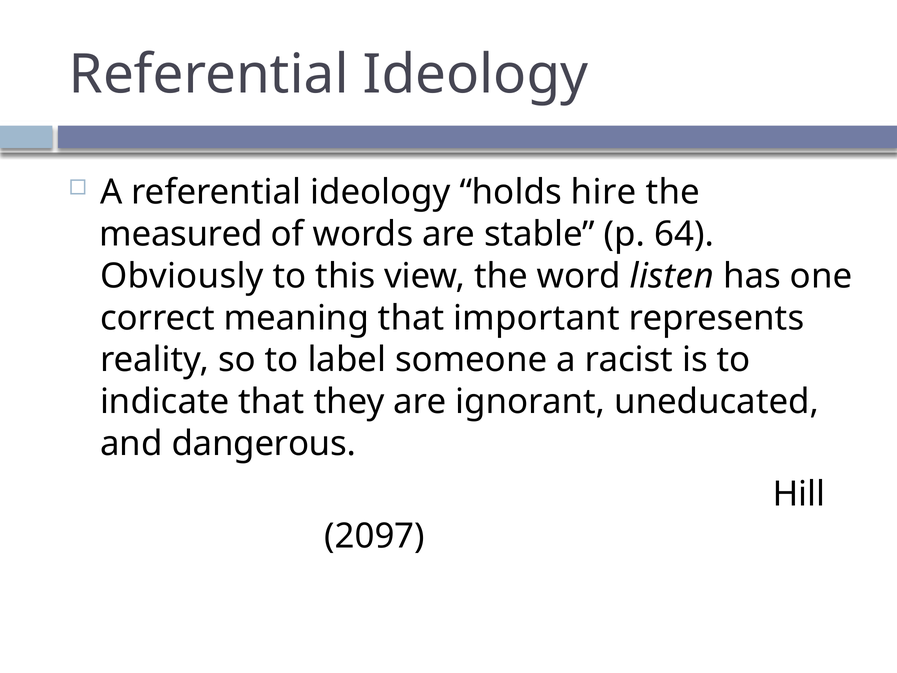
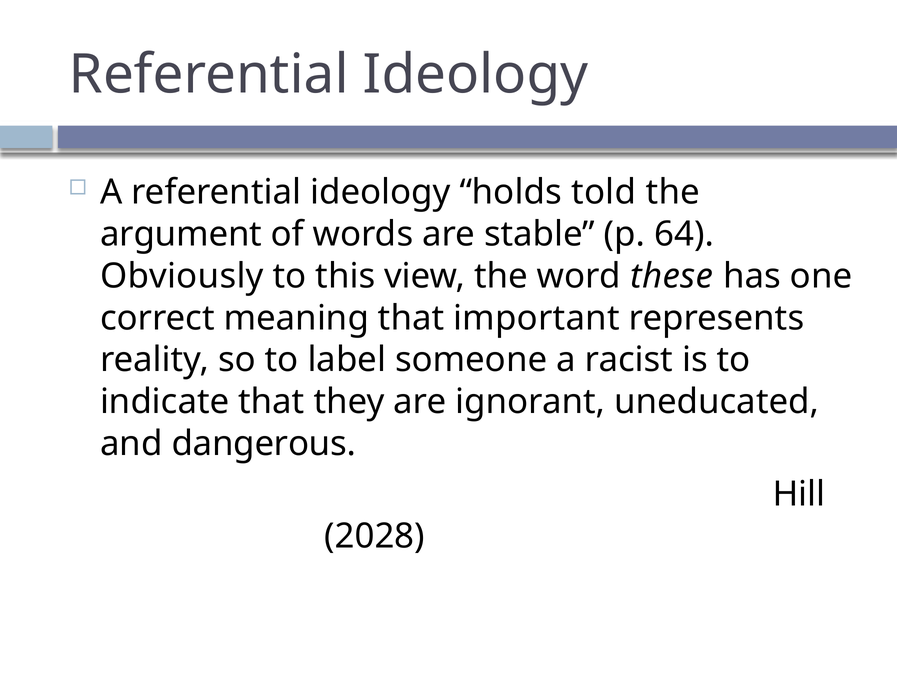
hire: hire -> told
measured: measured -> argument
listen: listen -> these
2097: 2097 -> 2028
